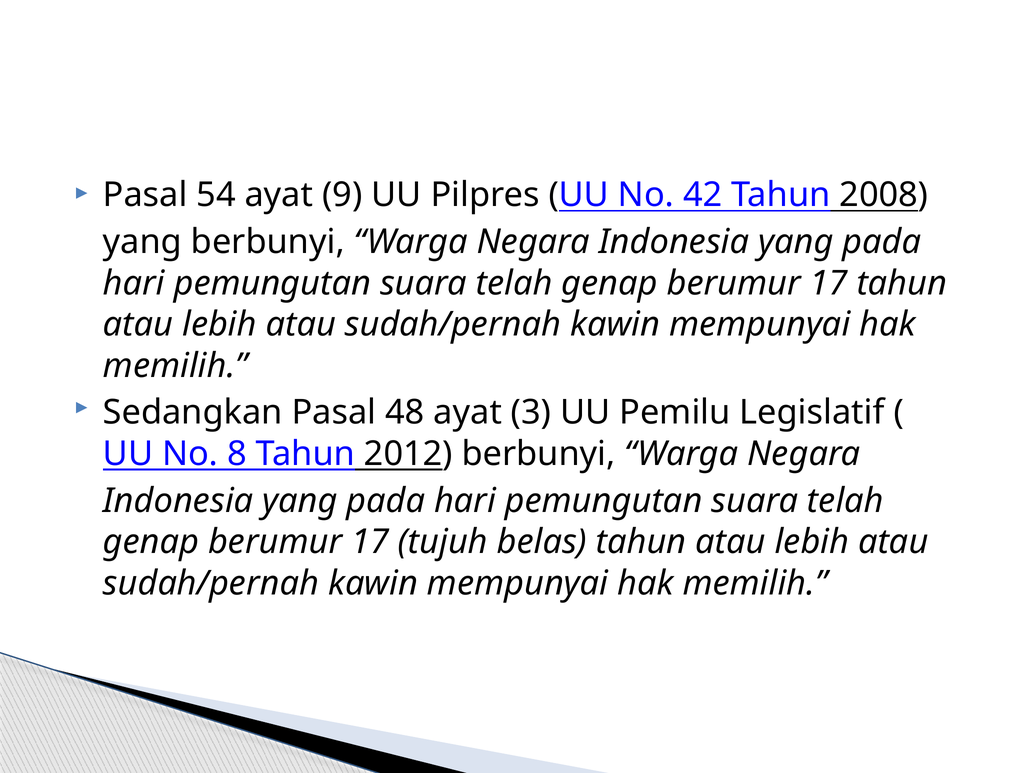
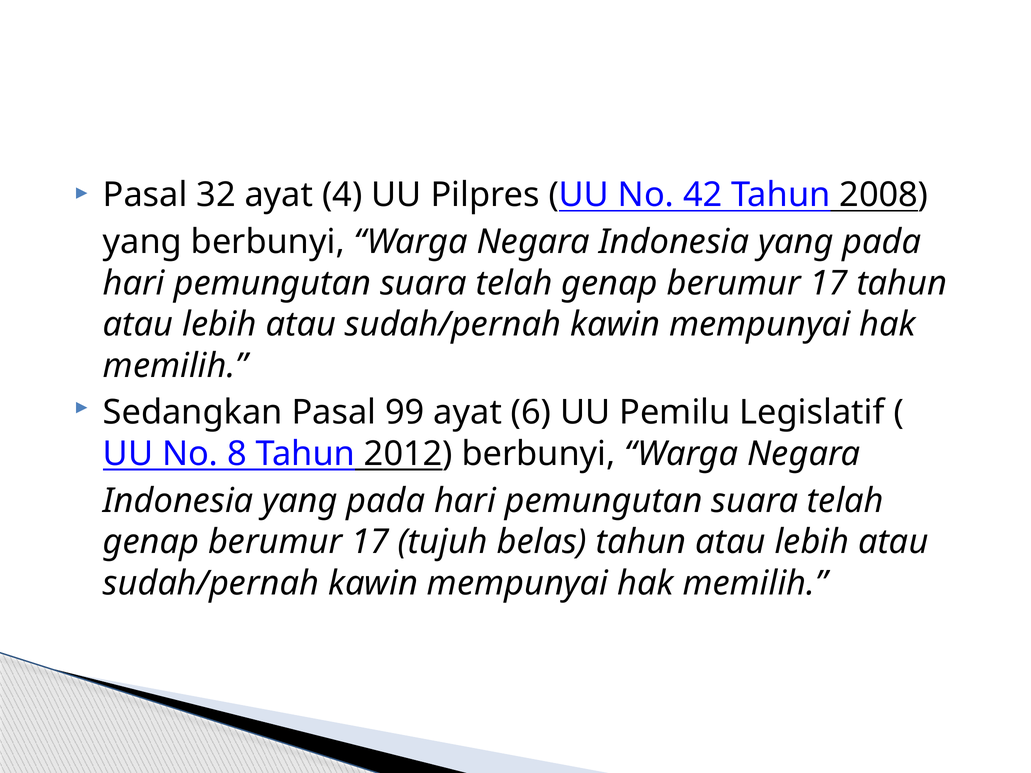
54: 54 -> 32
9: 9 -> 4
48: 48 -> 99
3: 3 -> 6
